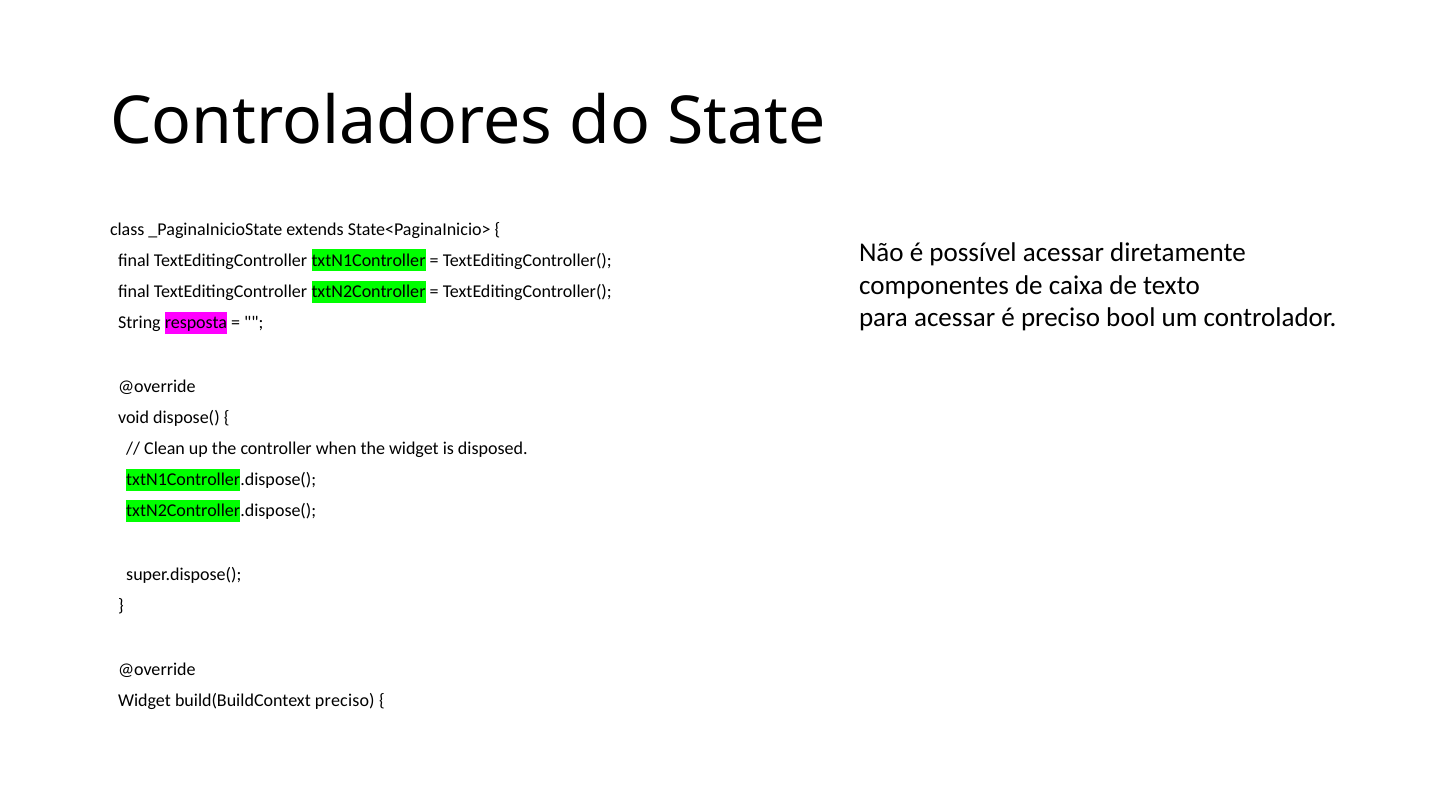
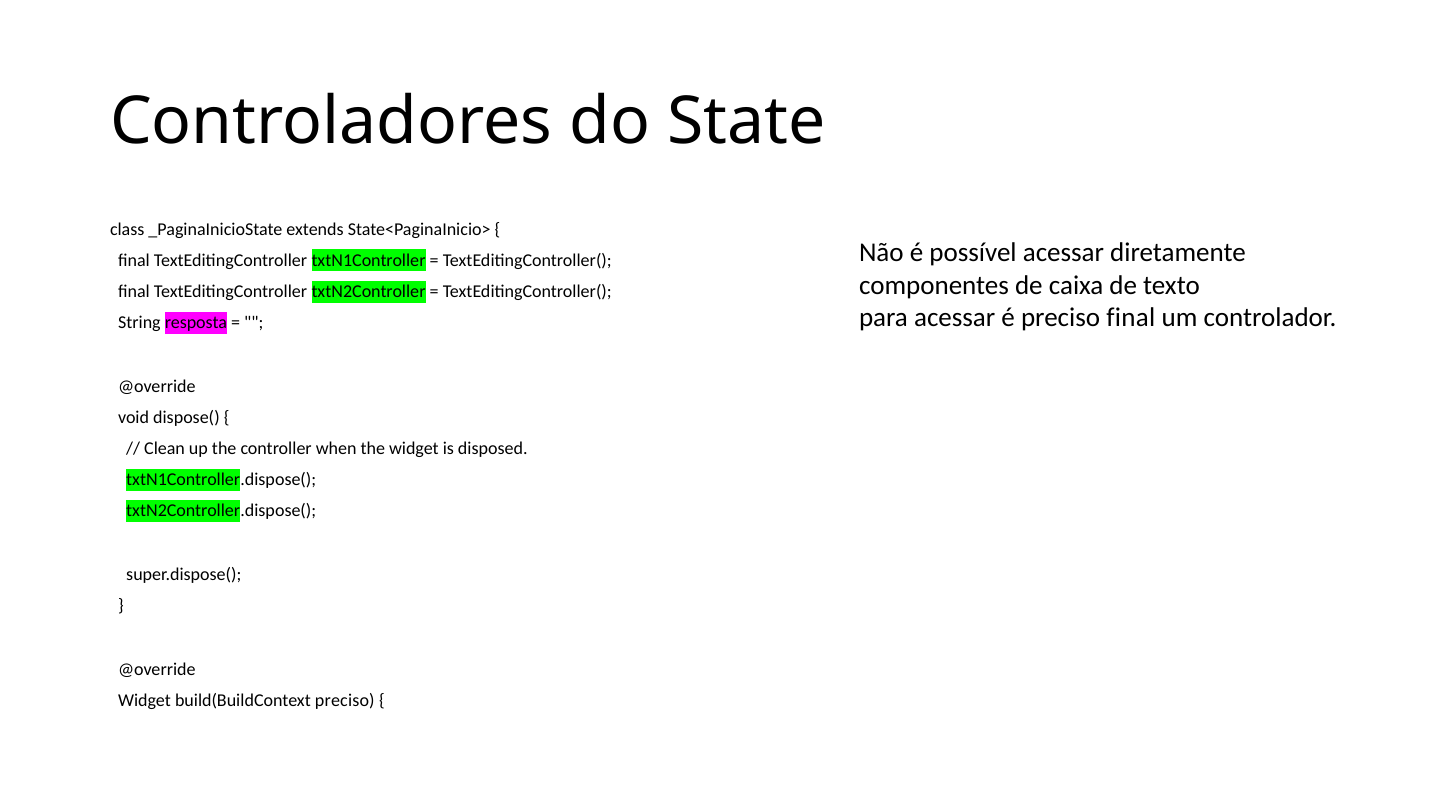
preciso bool: bool -> final
